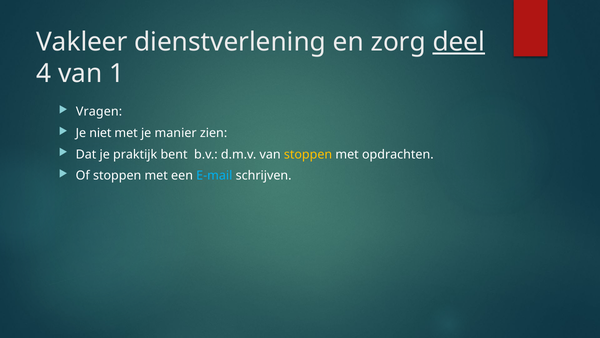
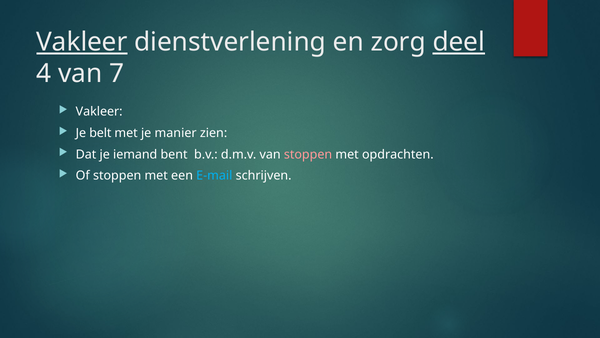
Vakleer at (82, 42) underline: none -> present
1: 1 -> 7
Vragen at (99, 112): Vragen -> Vakleer
niet: niet -> belt
praktijk: praktijk -> iemand
stoppen at (308, 154) colour: yellow -> pink
